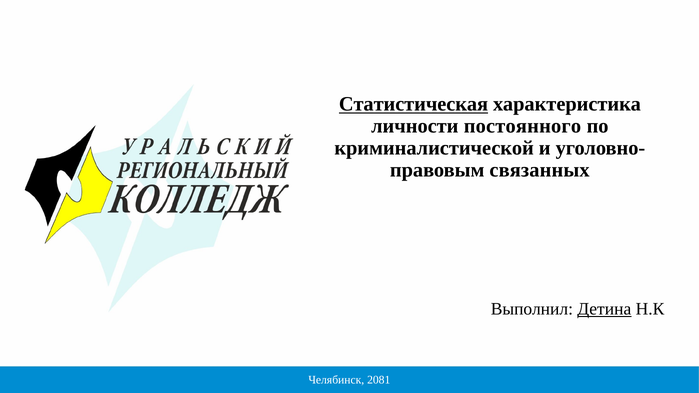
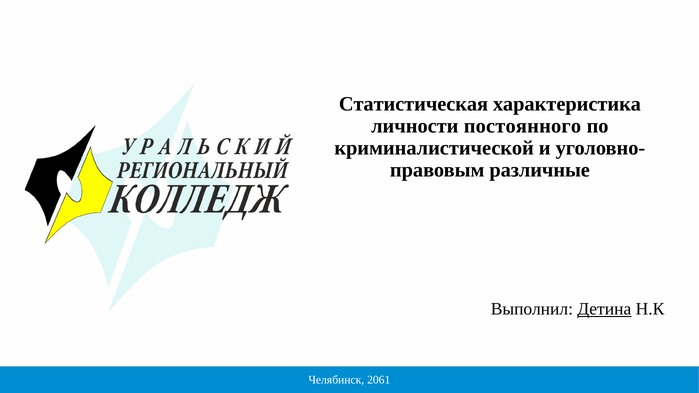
Статистическая underline: present -> none
связанных: связанных -> различные
2081: 2081 -> 2061
